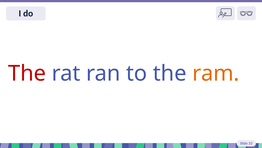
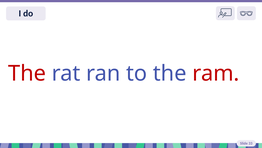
ram colour: orange -> red
